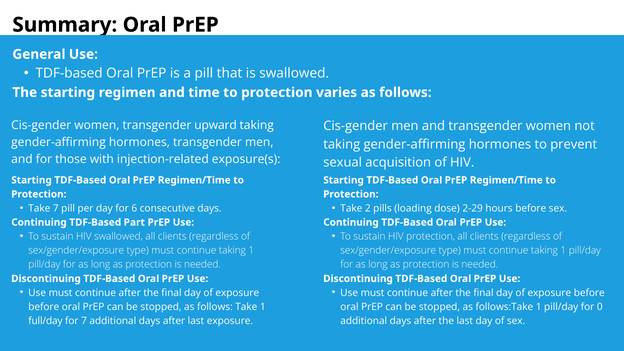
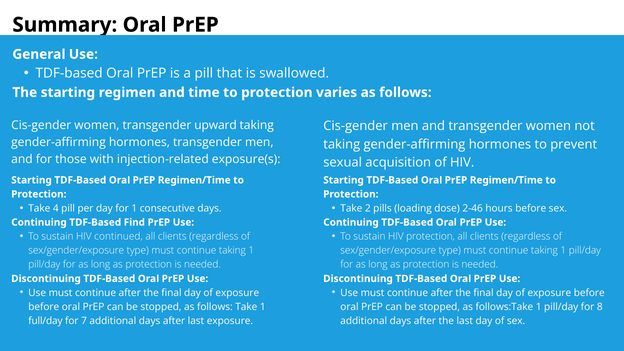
Take 7: 7 -> 4
for 6: 6 -> 1
2-29: 2-29 -> 2-46
Part: Part -> Find
HIV swallowed: swallowed -> continued
0: 0 -> 8
